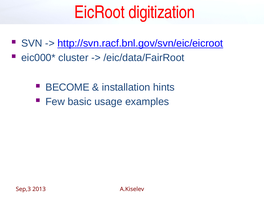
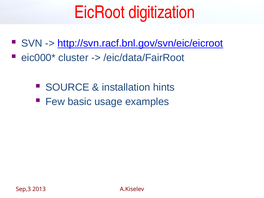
BECOME: BECOME -> SOURCE
